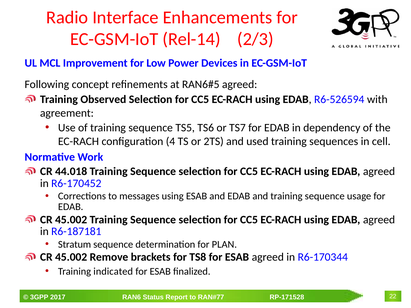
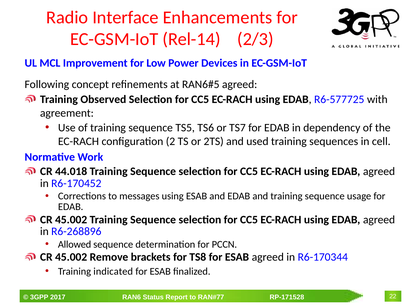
R6-526594: R6-526594 -> R6-577725
4: 4 -> 2
R6-187181: R6-187181 -> R6-268896
Stratum: Stratum -> Allowed
PLAN: PLAN -> PCCN
